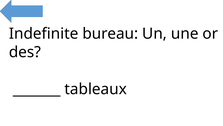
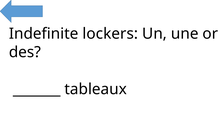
bureau: bureau -> lockers
